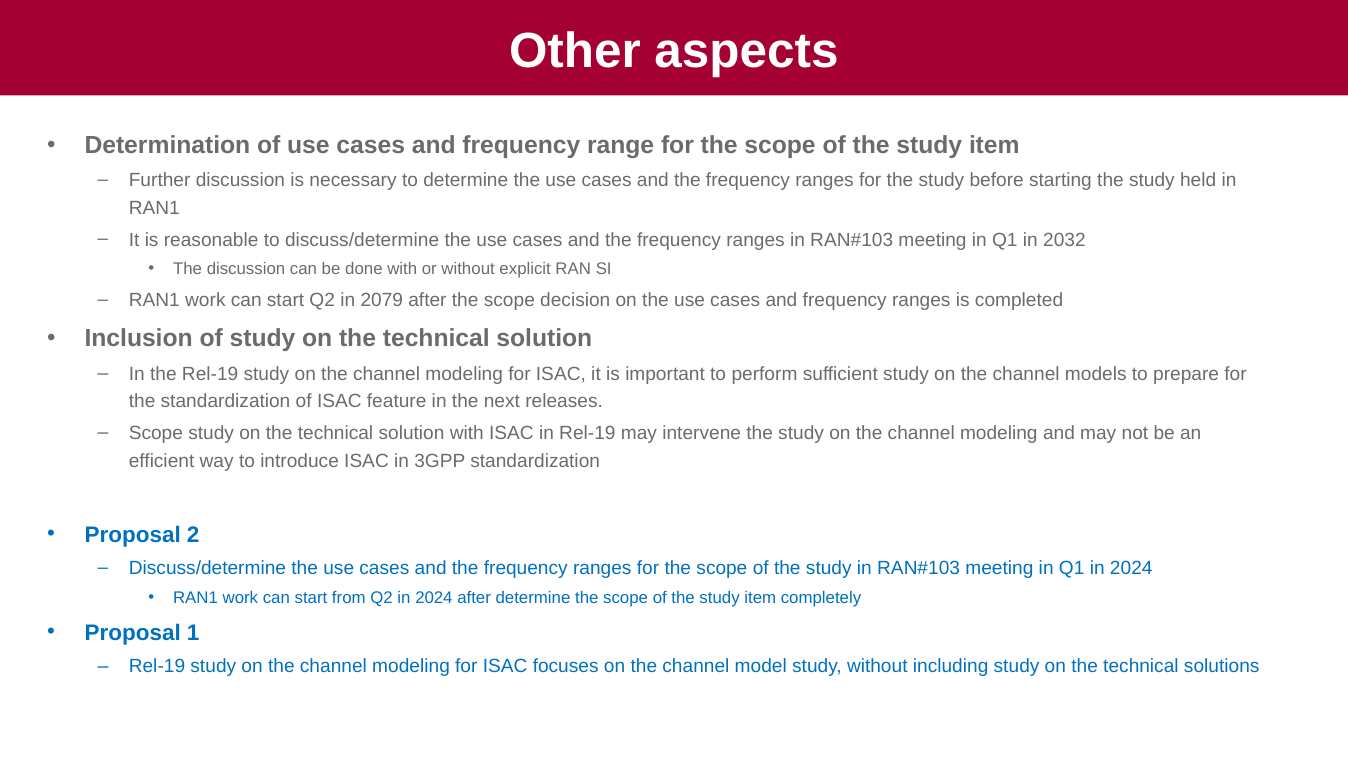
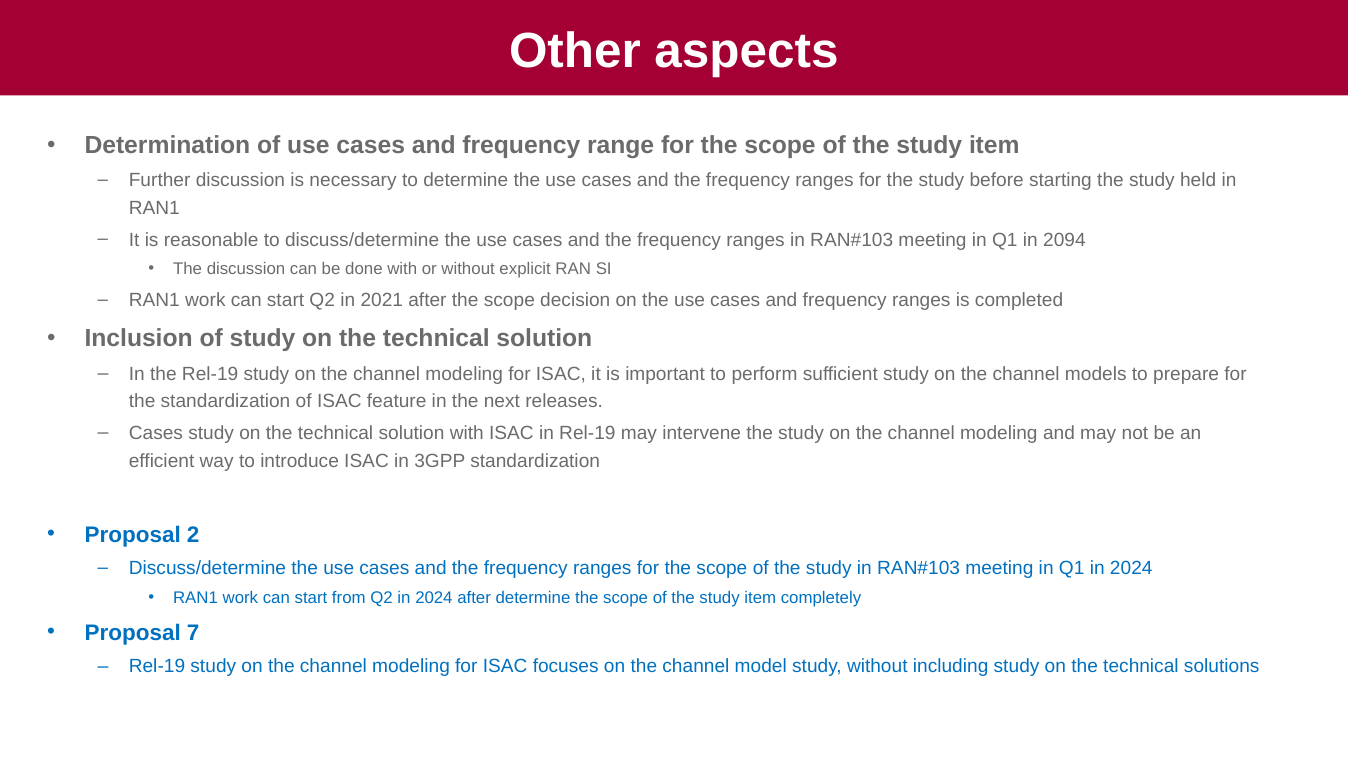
2032: 2032 -> 2094
2079: 2079 -> 2021
Scope at (156, 434): Scope -> Cases
1: 1 -> 7
